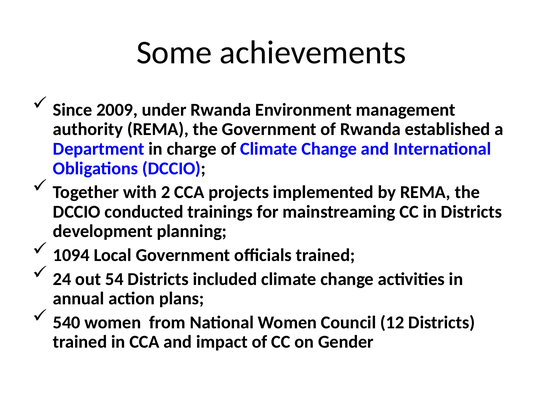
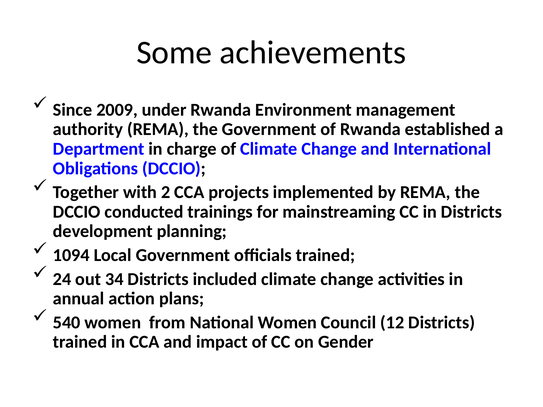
54: 54 -> 34
